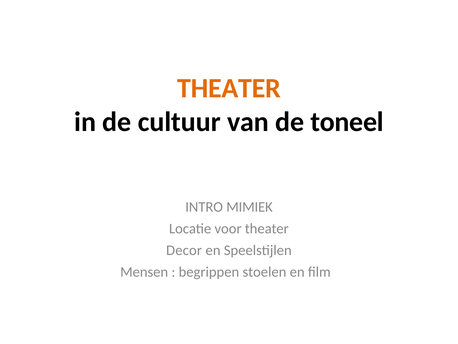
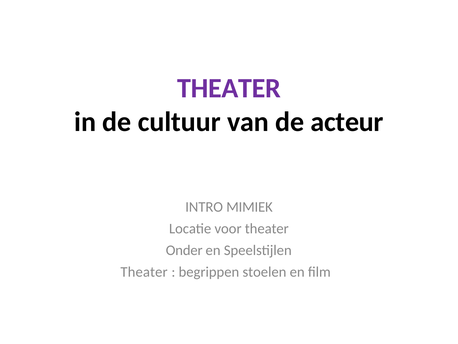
THEATER at (229, 88) colour: orange -> purple
toneel: toneel -> acteur
Decor: Decor -> Onder
Mensen at (144, 272): Mensen -> Theater
